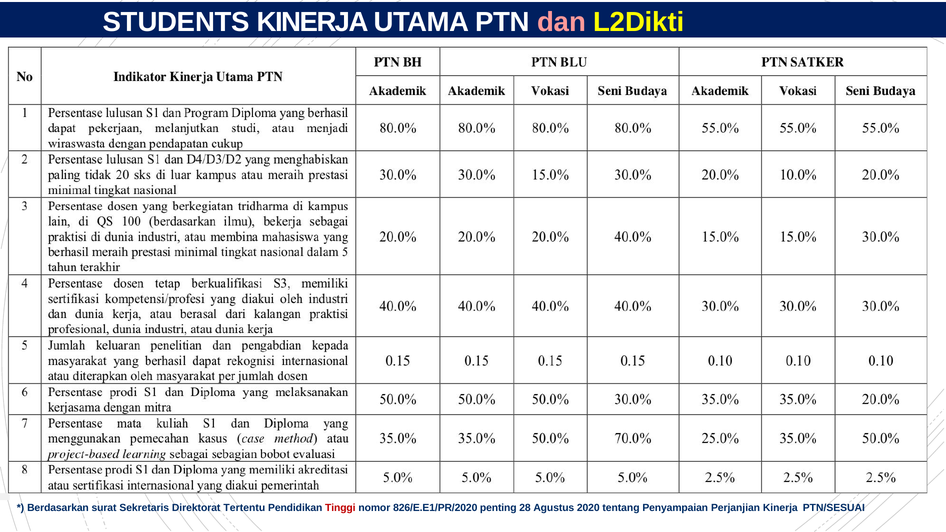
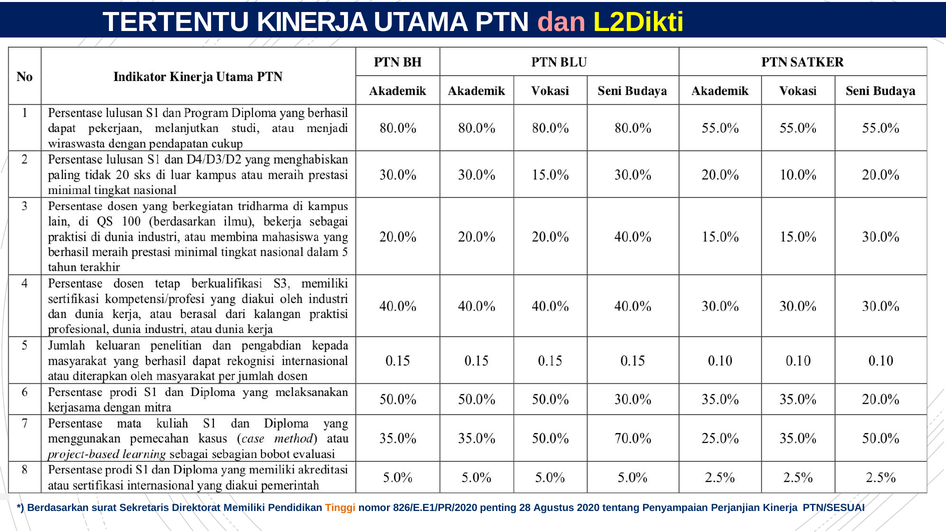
STUDENTS: STUDENTS -> TERTENTU
Tertentu: Tertentu -> Memiliki
Tinggi colour: red -> orange
